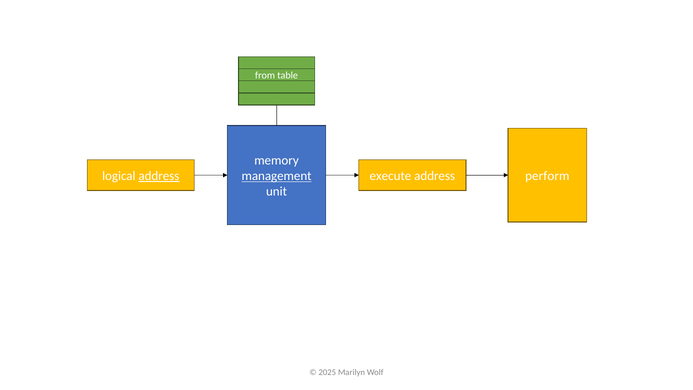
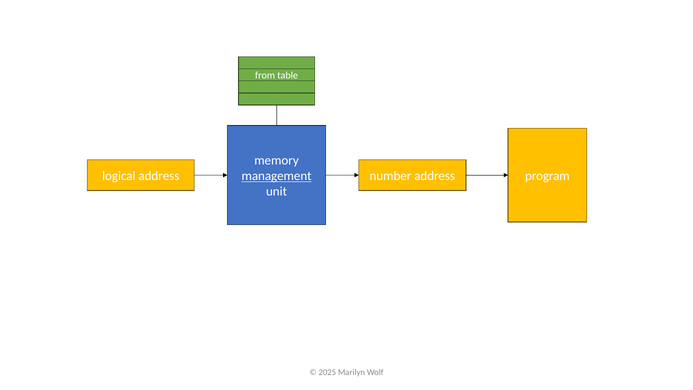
address at (159, 176) underline: present -> none
execute: execute -> number
perform: perform -> program
